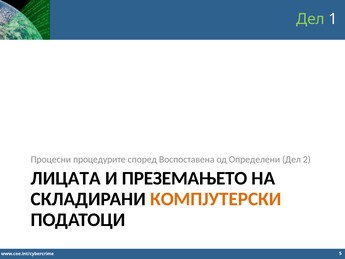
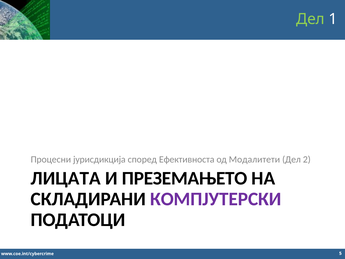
процедурите: процедурите -> јурисдикција
Воспоставена: Воспоставена -> Ефективноста
Определени: Определени -> Модалитети
КОМПЈУТЕРСКИ colour: orange -> purple
